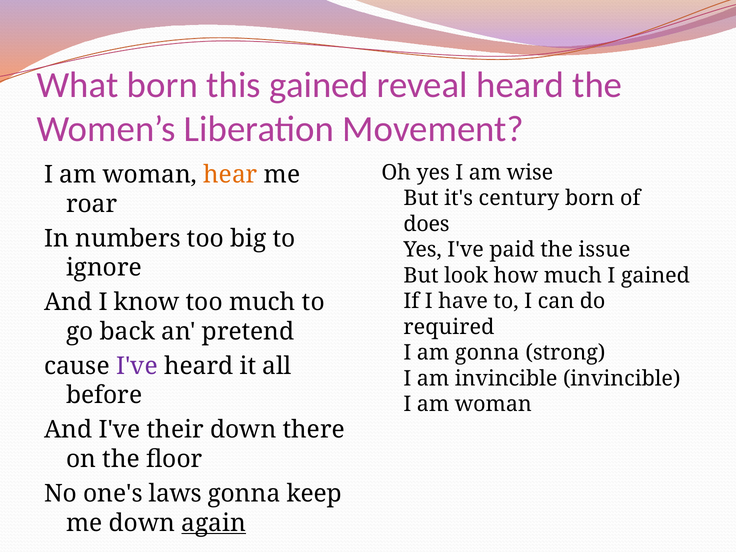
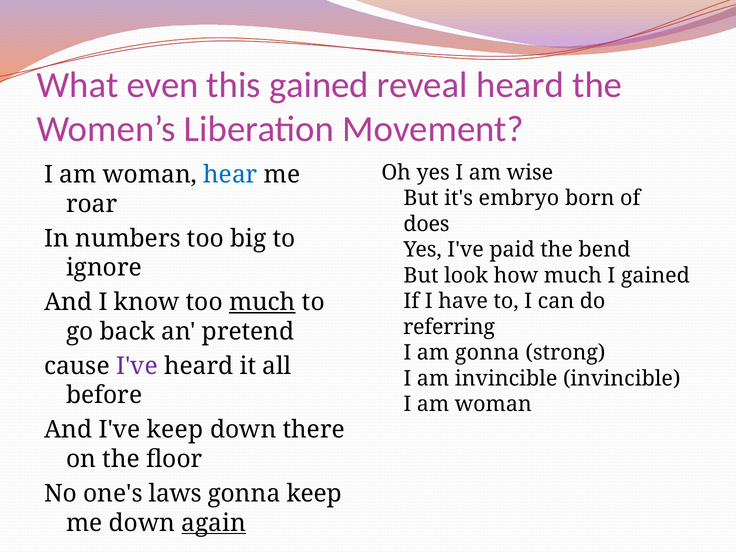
What born: born -> even
hear colour: orange -> blue
century: century -> embryo
issue: issue -> bend
much at (262, 302) underline: none -> present
required: required -> referring
I've their: their -> keep
